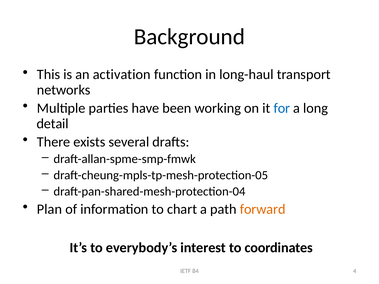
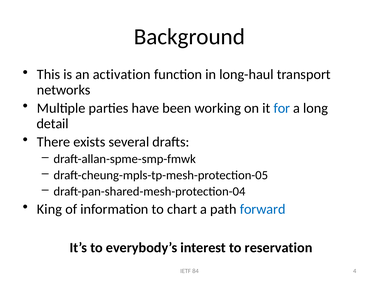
Plan: Plan -> King
forward colour: orange -> blue
coordinates: coordinates -> reservation
